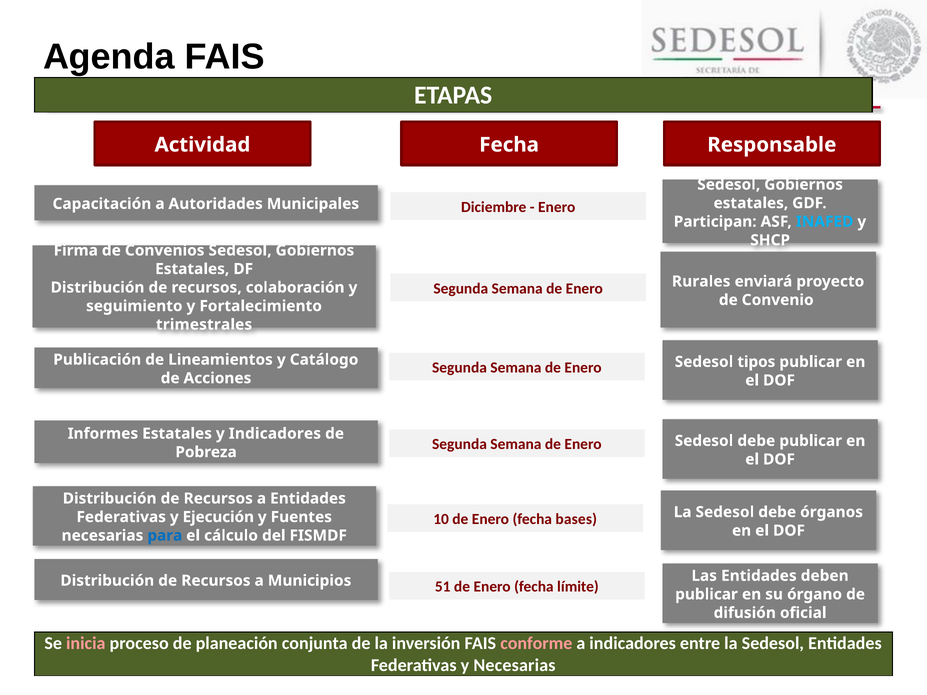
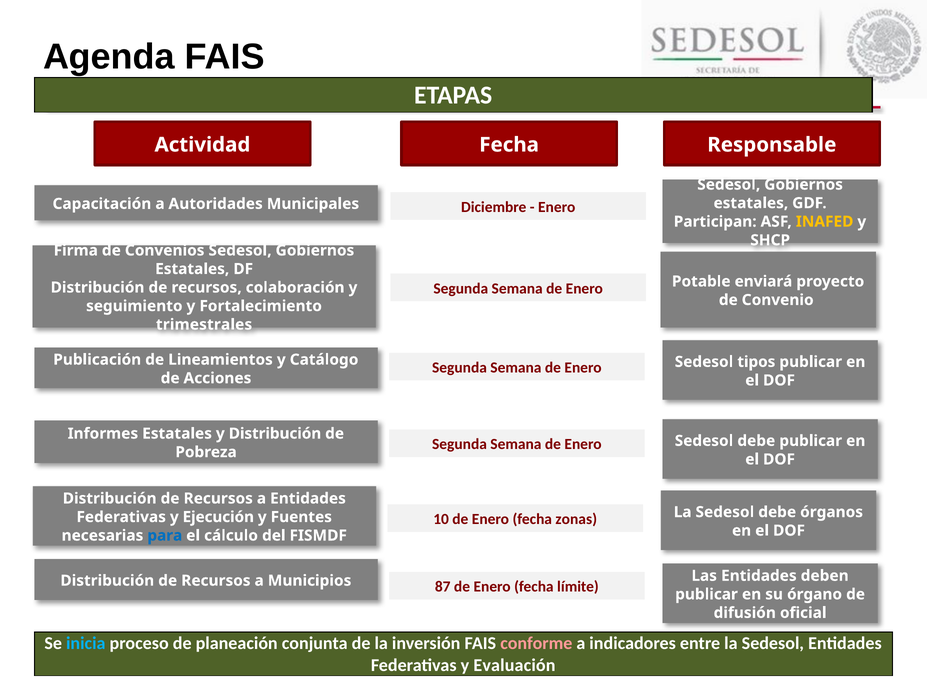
INAFED colour: light blue -> yellow
Rurales: Rurales -> Potable
y Indicadores: Indicadores -> Distribución
bases: bases -> zonas
51: 51 -> 87
inicia colour: pink -> light blue
y Necesarias: Necesarias -> Evaluación
